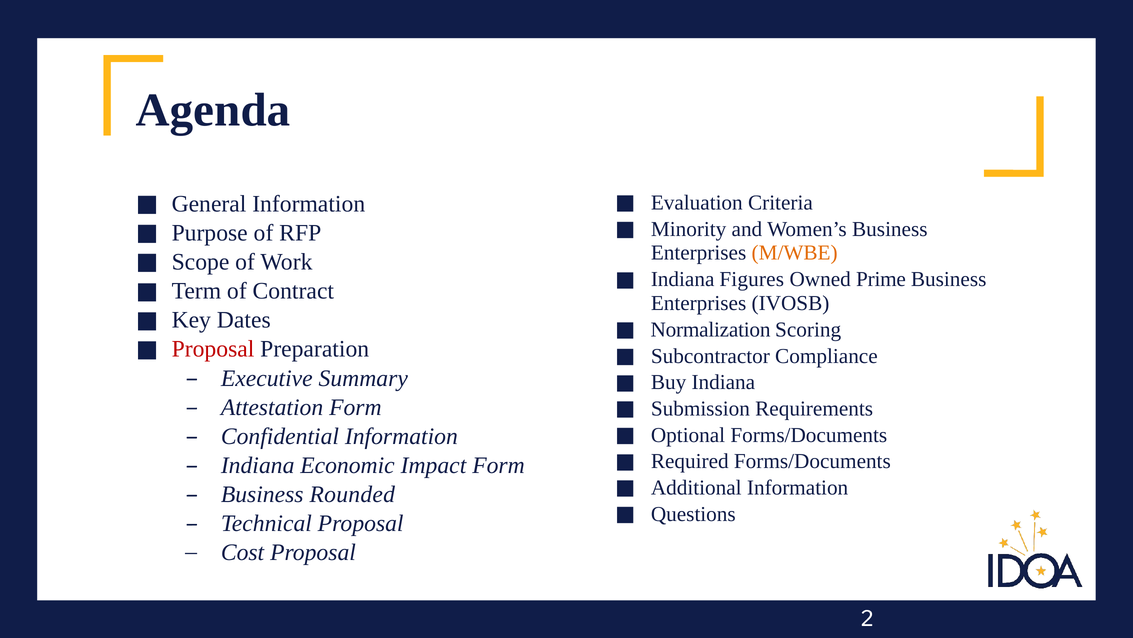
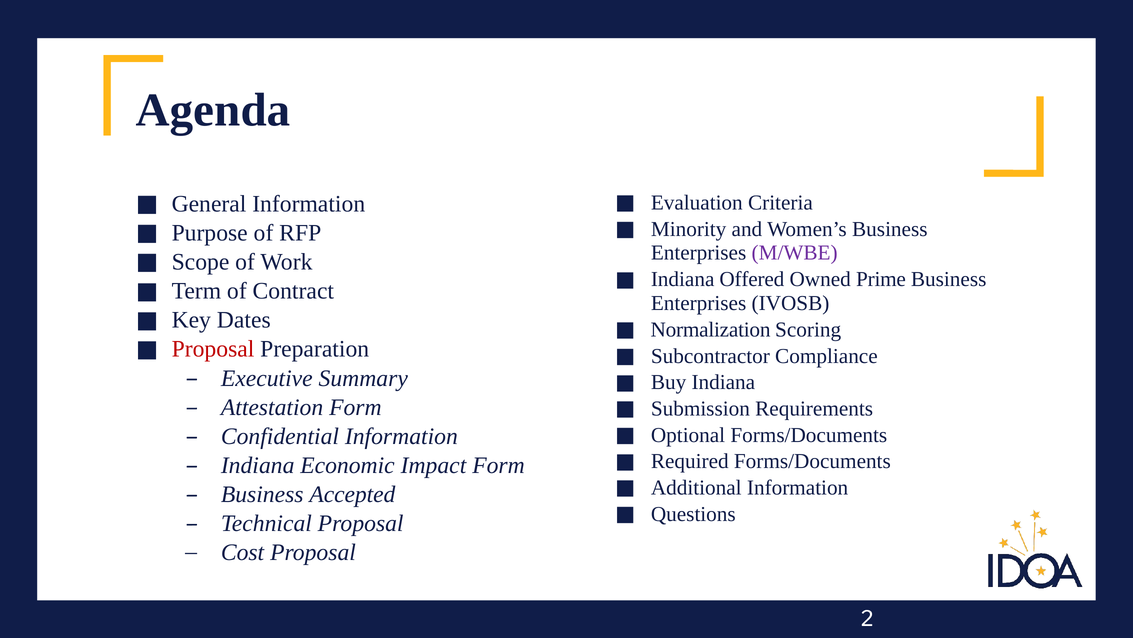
M/WBE colour: orange -> purple
Figures: Figures -> Offered
Rounded: Rounded -> Accepted
